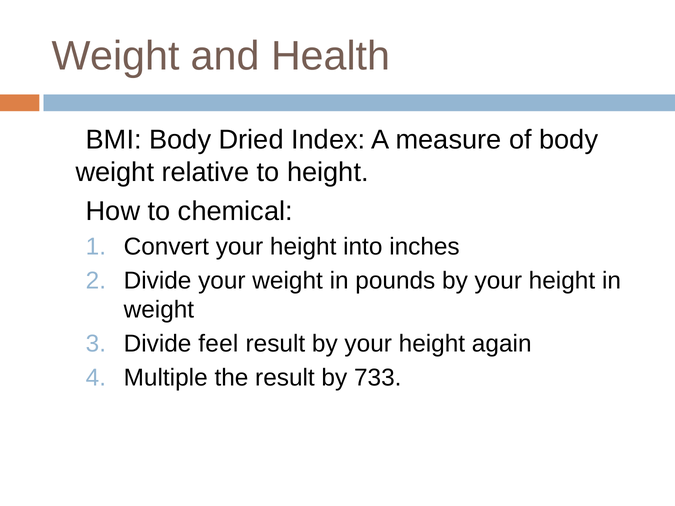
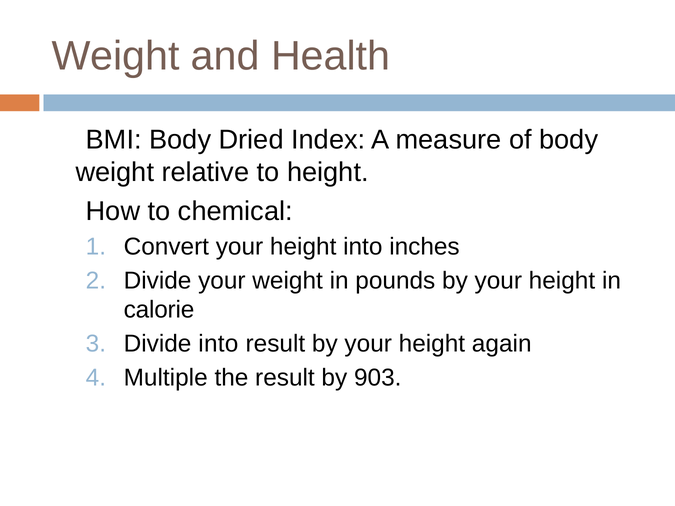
weight at (159, 310): weight -> calorie
Divide feel: feel -> into
733: 733 -> 903
